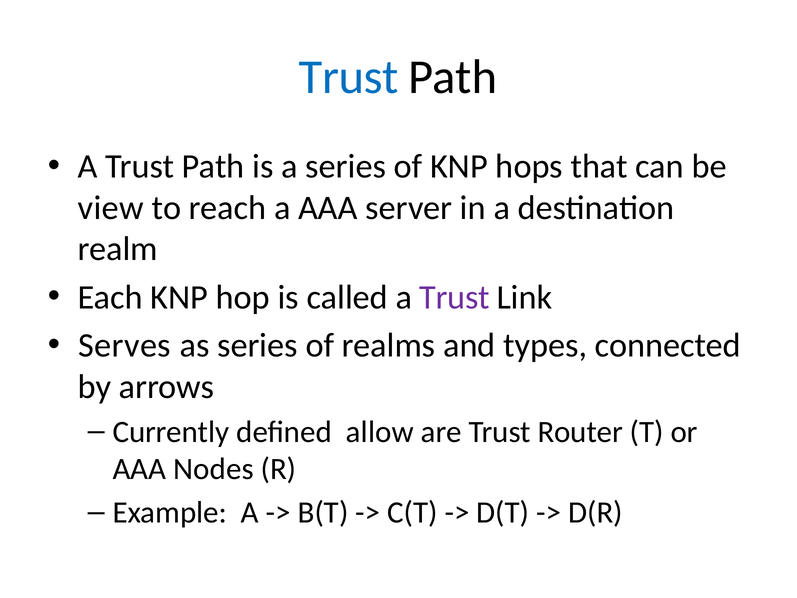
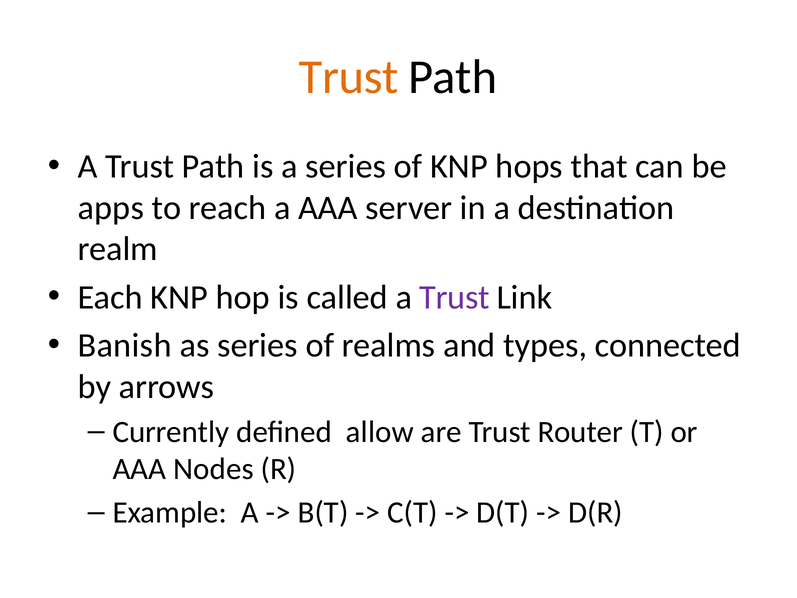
Trust at (349, 77) colour: blue -> orange
view: view -> apps
Serves: Serves -> Banish
